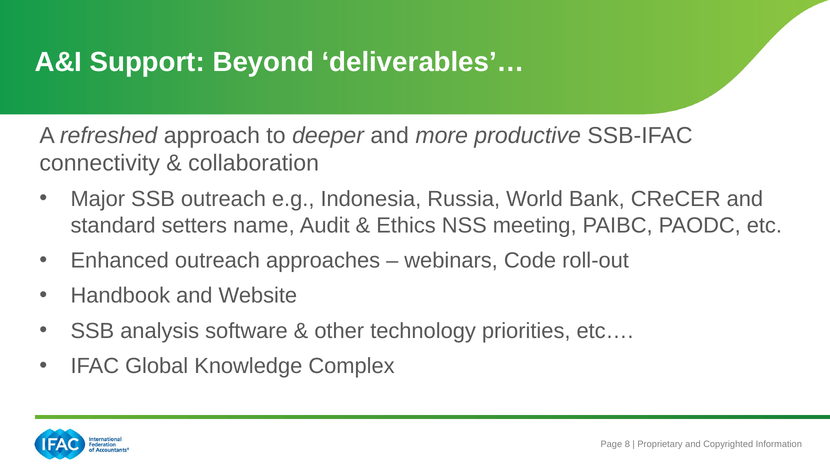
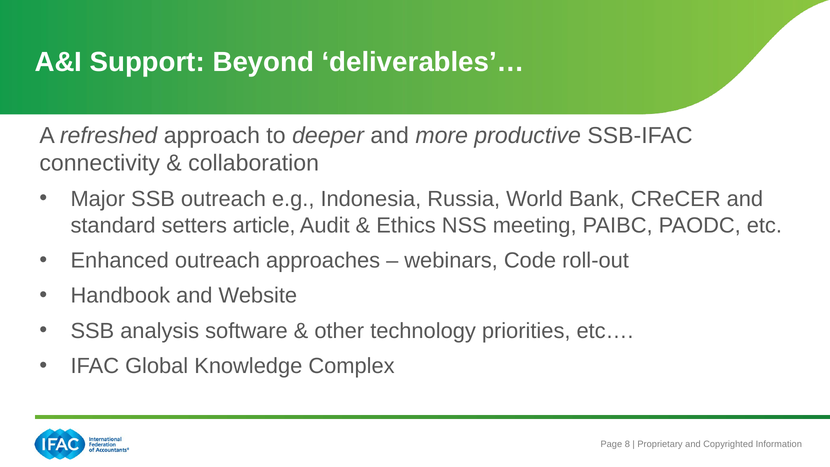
name: name -> article
